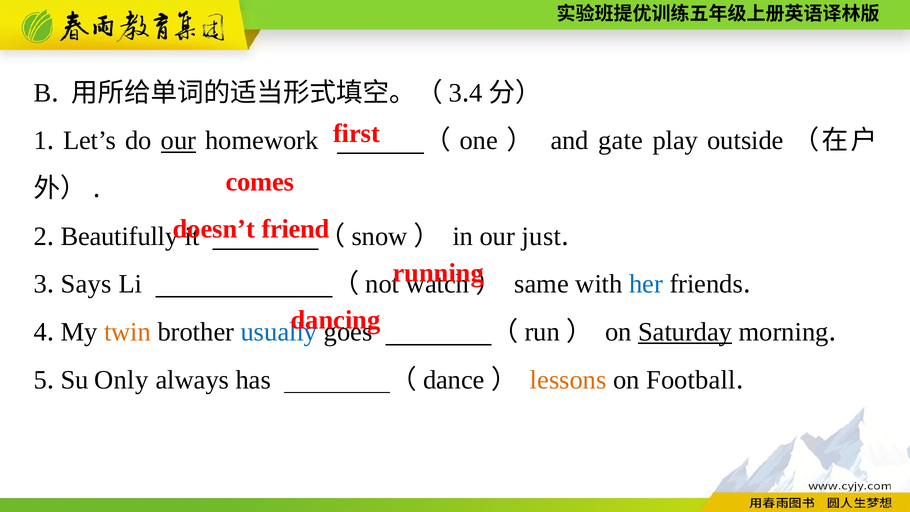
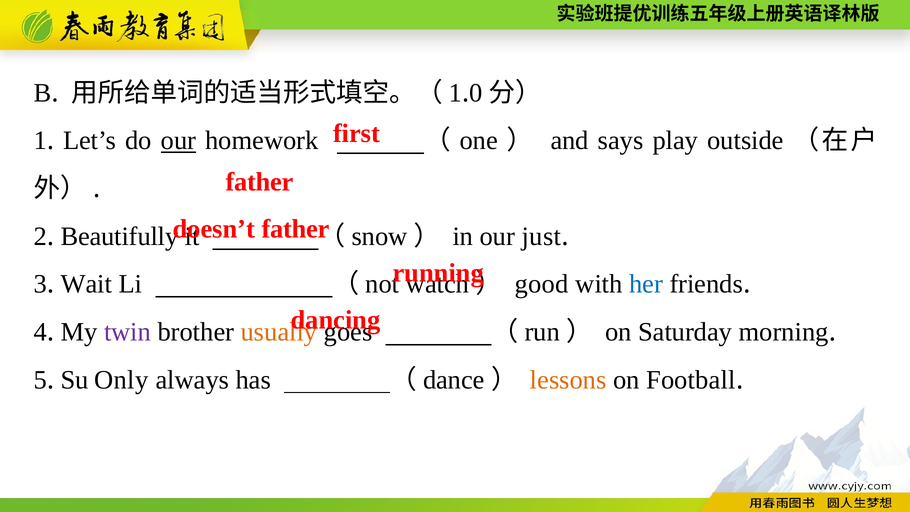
3 at (456, 93): 3 -> 1
4 at (476, 93): 4 -> 0
gate: gate -> says
comes at (260, 182): comes -> father
friend at (296, 229): friend -> father
Says: Says -> Wait
same: same -> good
twin colour: orange -> purple
usually colour: blue -> orange
Saturday underline: present -> none
